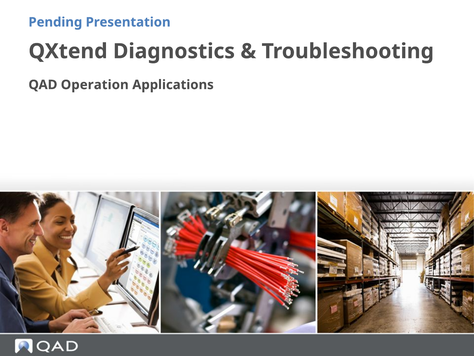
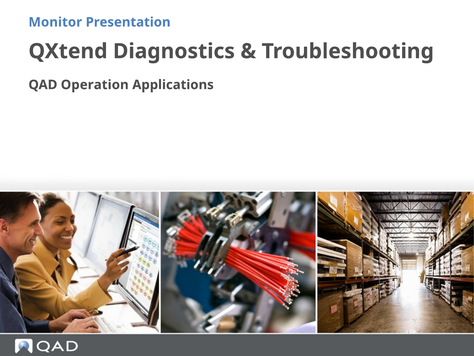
Pending: Pending -> Monitor
